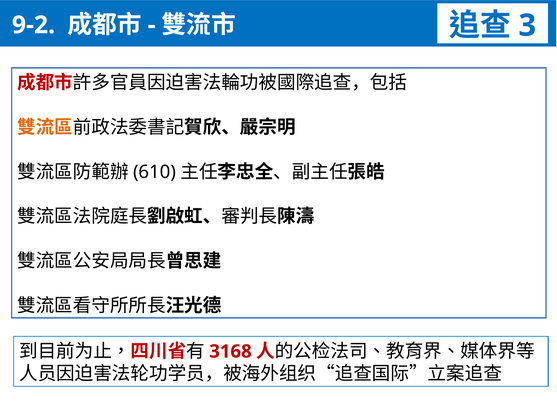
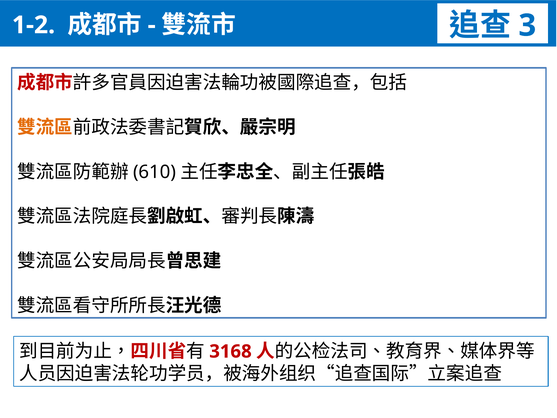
9-2: 9-2 -> 1-2
